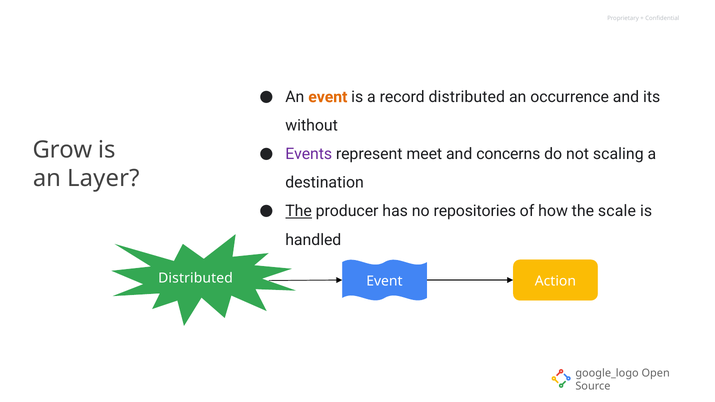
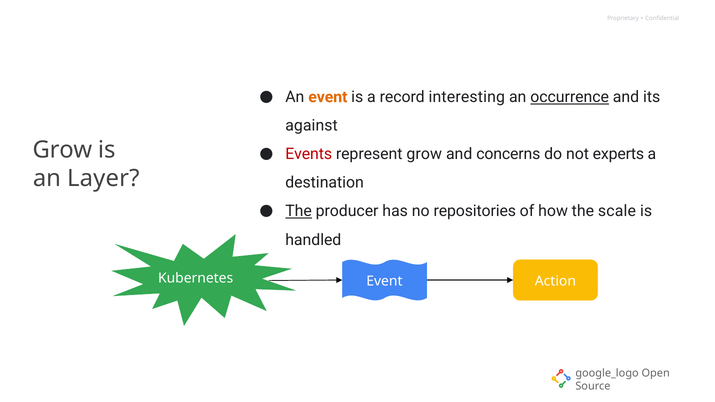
record distributed: distributed -> interesting
occurrence underline: none -> present
without: without -> against
Events colour: purple -> red
represent meet: meet -> grow
scaling: scaling -> experts
Distributed at (196, 278): Distributed -> Kubernetes
